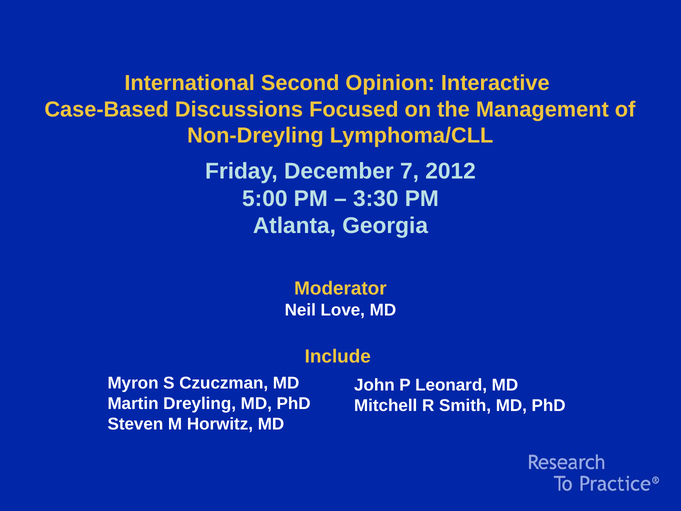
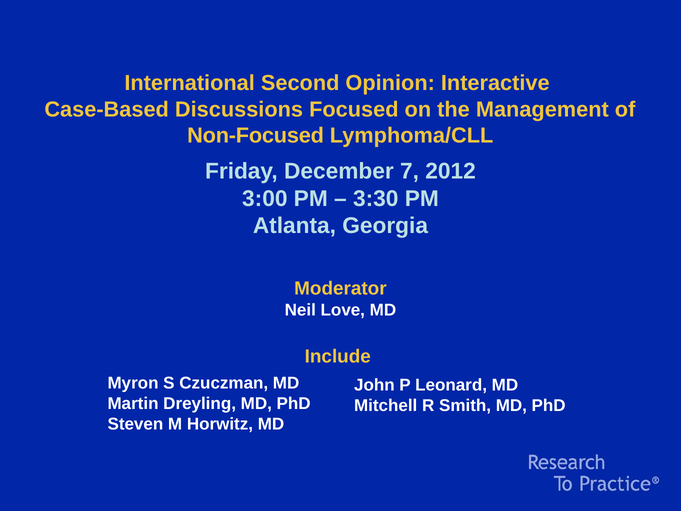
Non-Dreyling: Non-Dreyling -> Non-Focused
5:00: 5:00 -> 3:00
